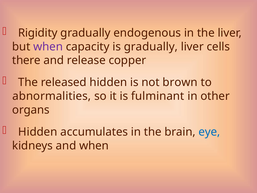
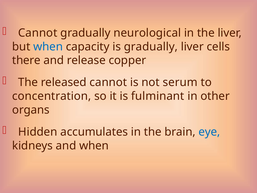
Rigidity at (38, 33): Rigidity -> Cannot
endogenous: endogenous -> neurological
when at (48, 47) colour: purple -> blue
released hidden: hidden -> cannot
brown: brown -> serum
abnormalities: abnormalities -> concentration
